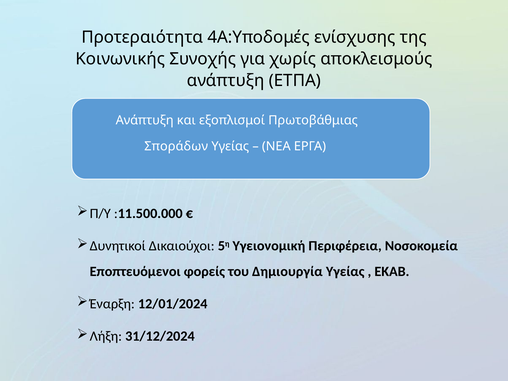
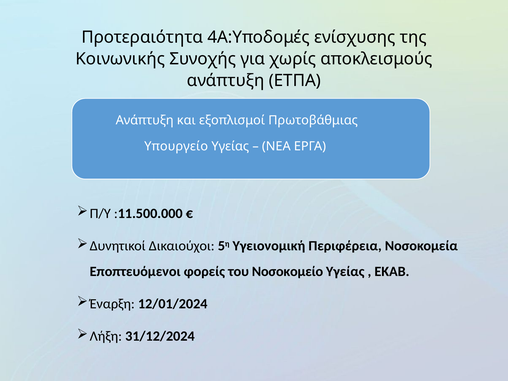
Σποράδων: Σποράδων -> Υπουργείο
Δημιουργία: Δημιουργία -> Νοσοκομείο
